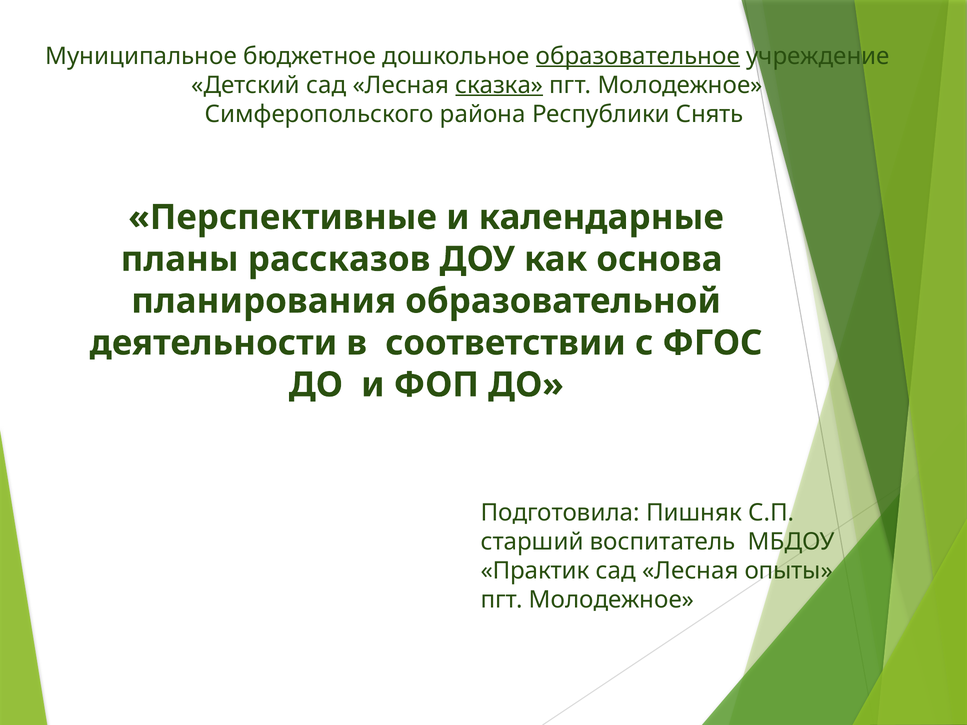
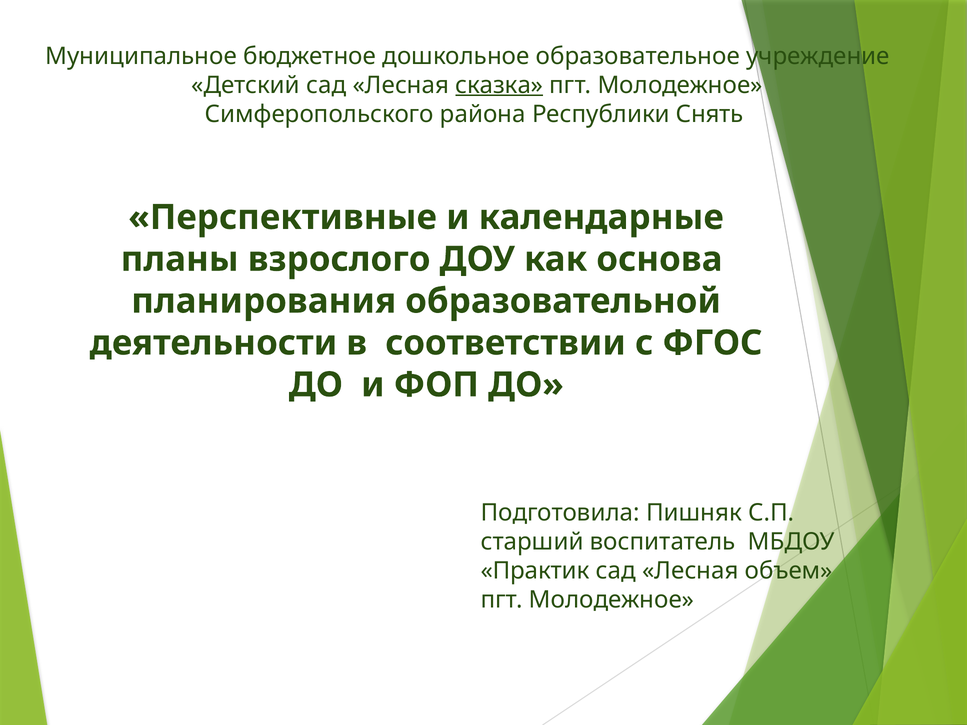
образовательное underline: present -> none
рассказов: рассказов -> взрослого
опыты: опыты -> объем
